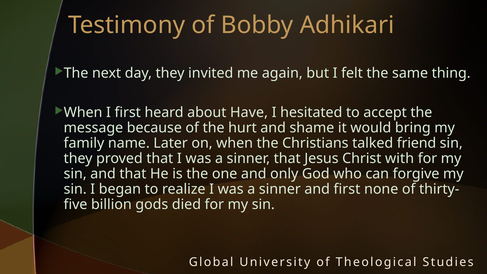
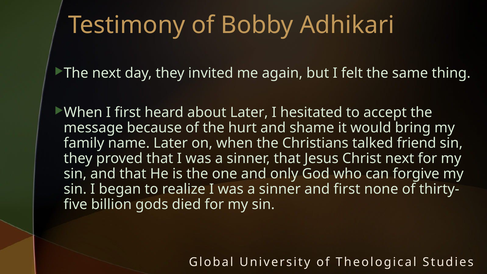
about Have: Have -> Later
Christ with: with -> next
